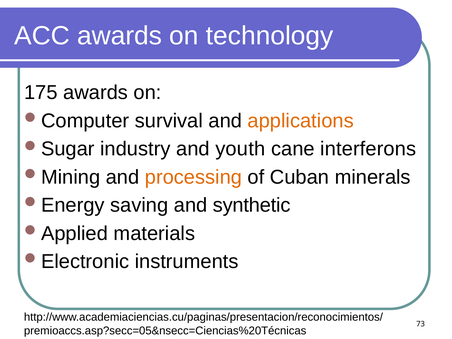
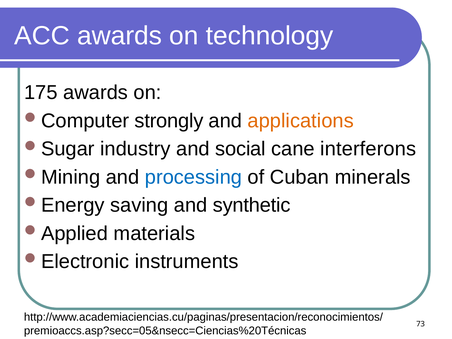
survival: survival -> strongly
youth: youth -> social
processing colour: orange -> blue
